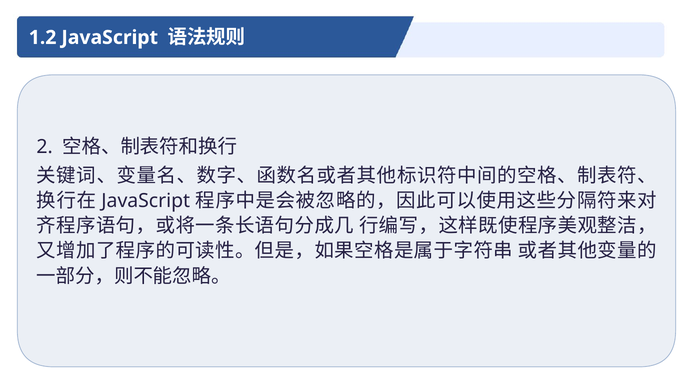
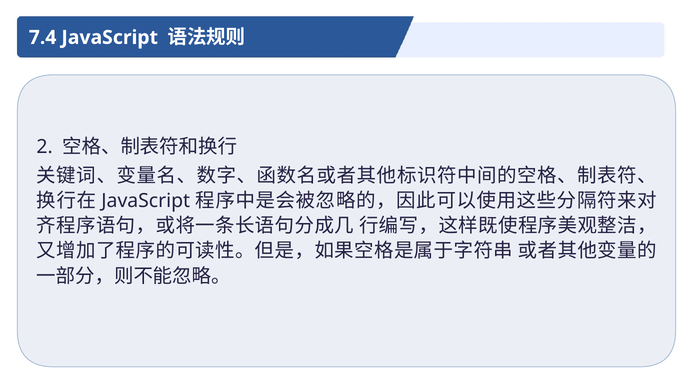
1.2: 1.2 -> 7.4
